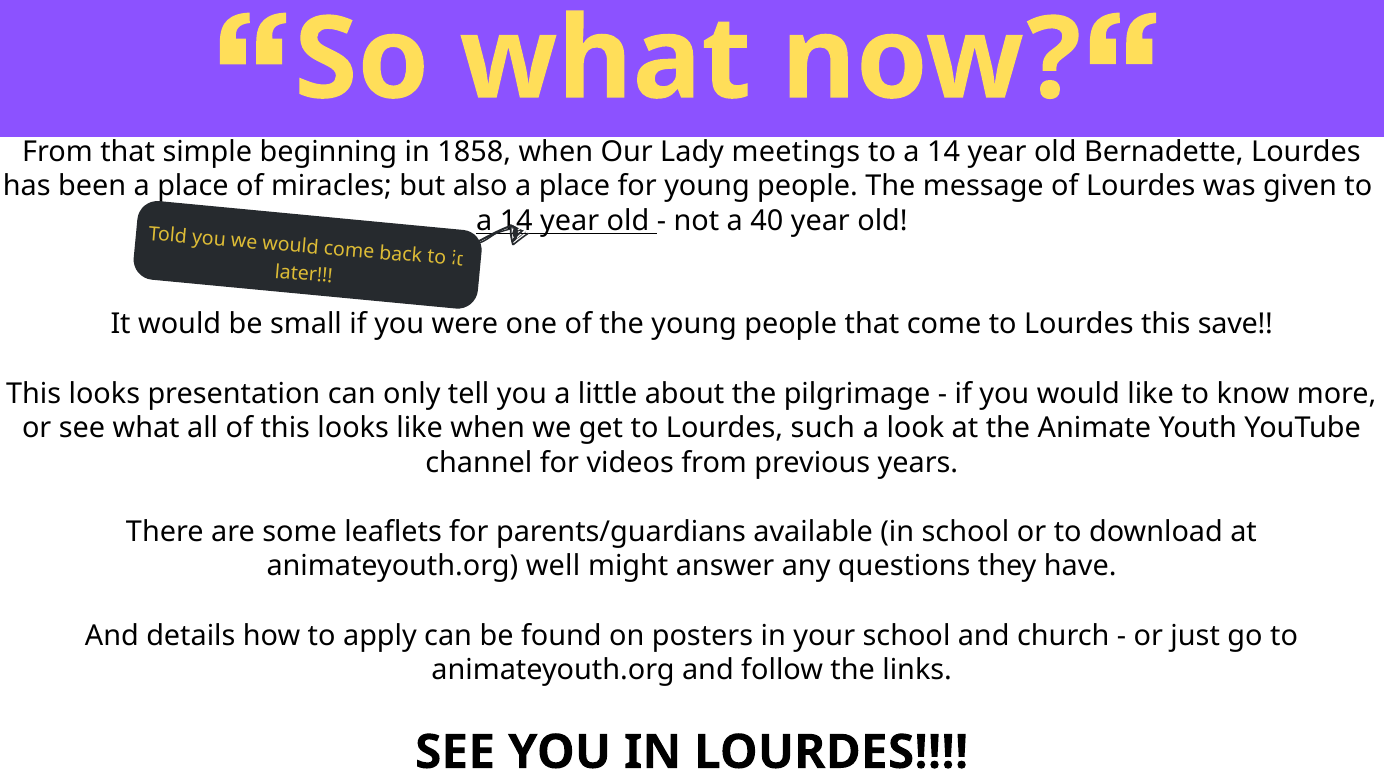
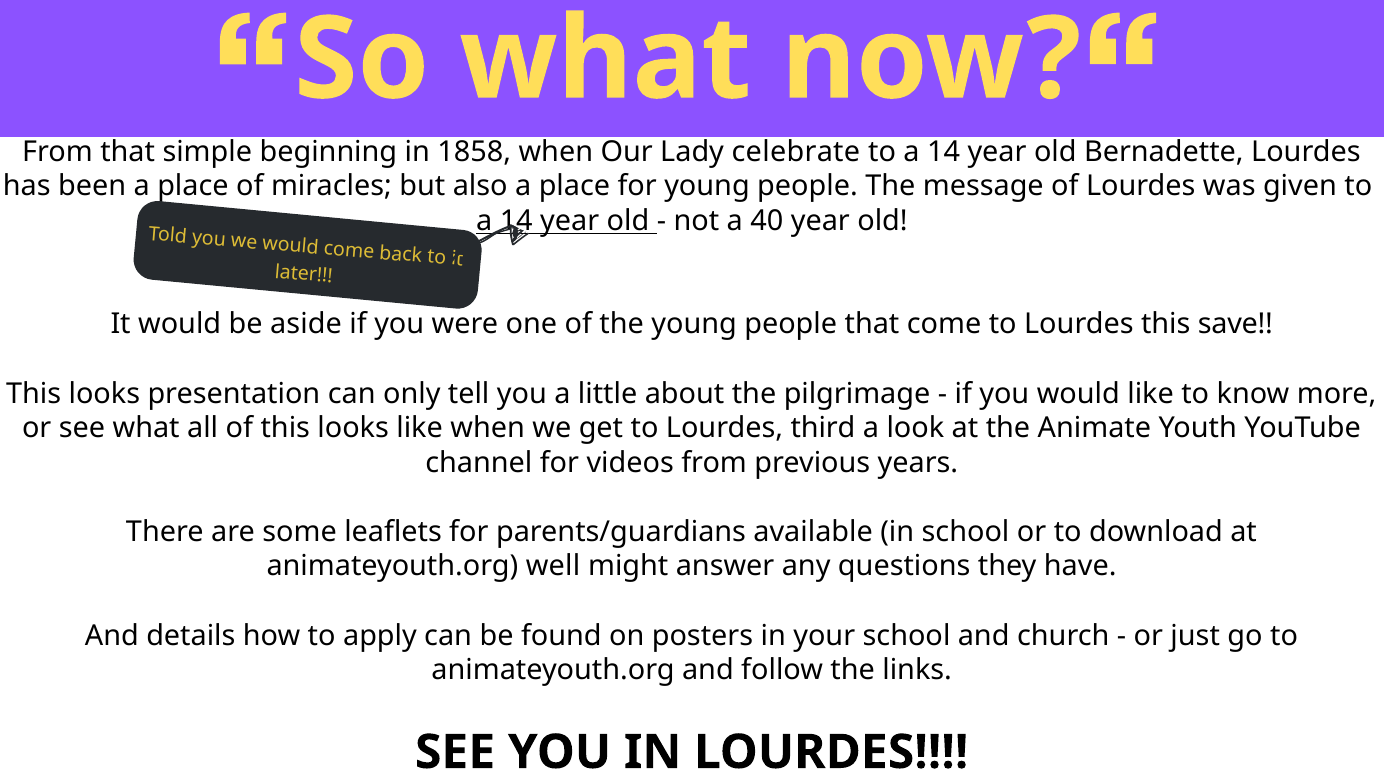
meetings: meetings -> celebrate
small: small -> aside
such: such -> third
